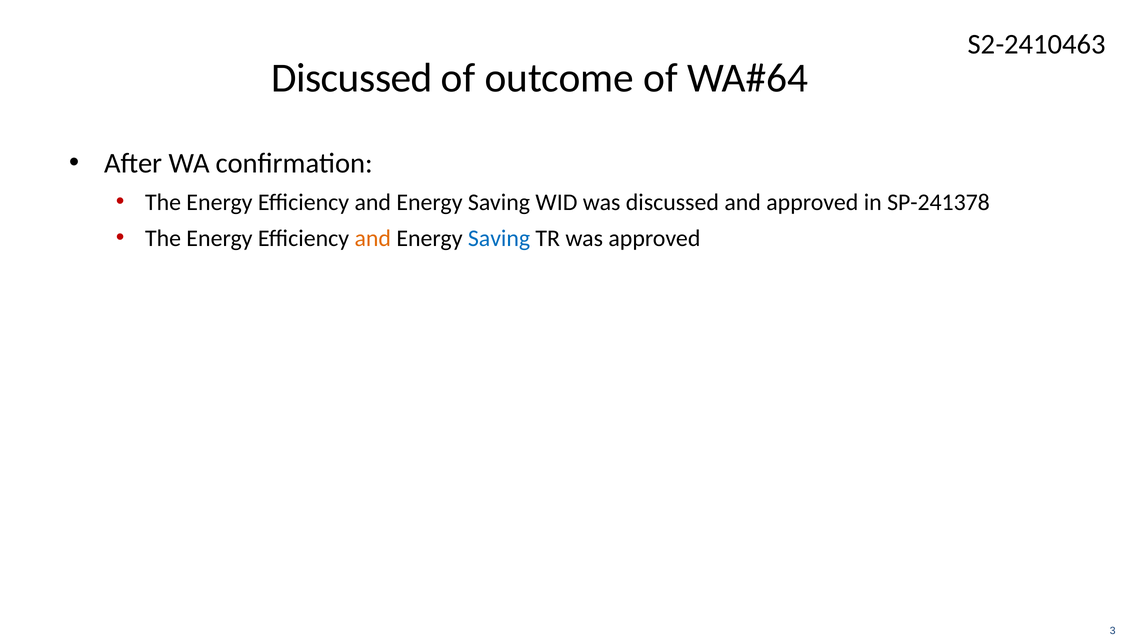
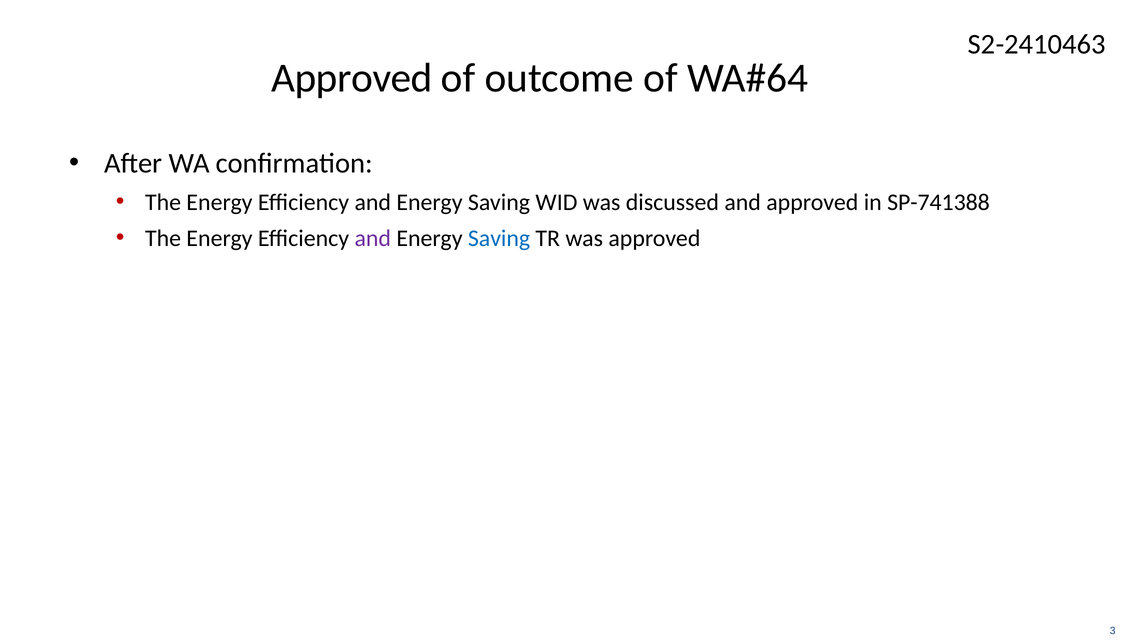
Discussed at (352, 78): Discussed -> Approved
SP-241378: SP-241378 -> SP-741388
and at (373, 238) colour: orange -> purple
